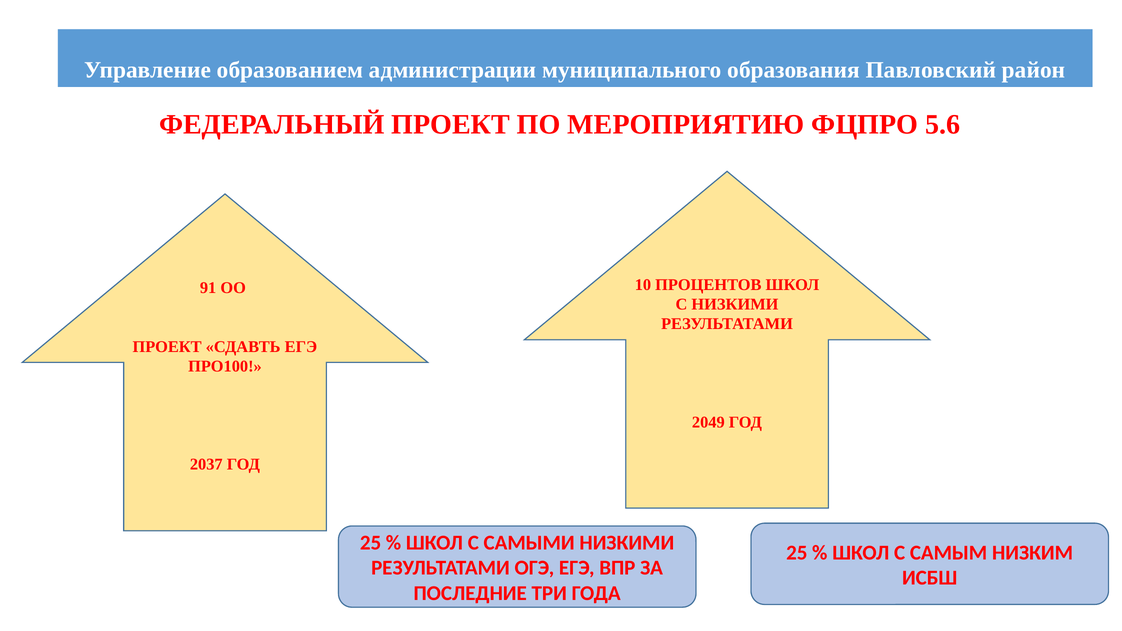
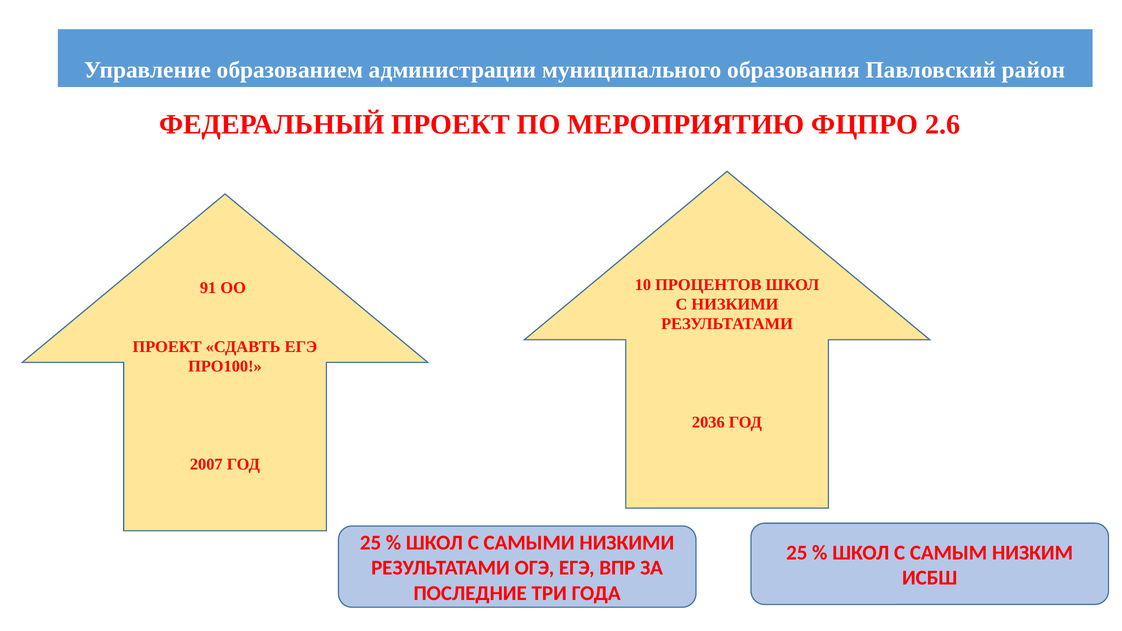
5.6: 5.6 -> 2.6
2049: 2049 -> 2036
2037: 2037 -> 2007
